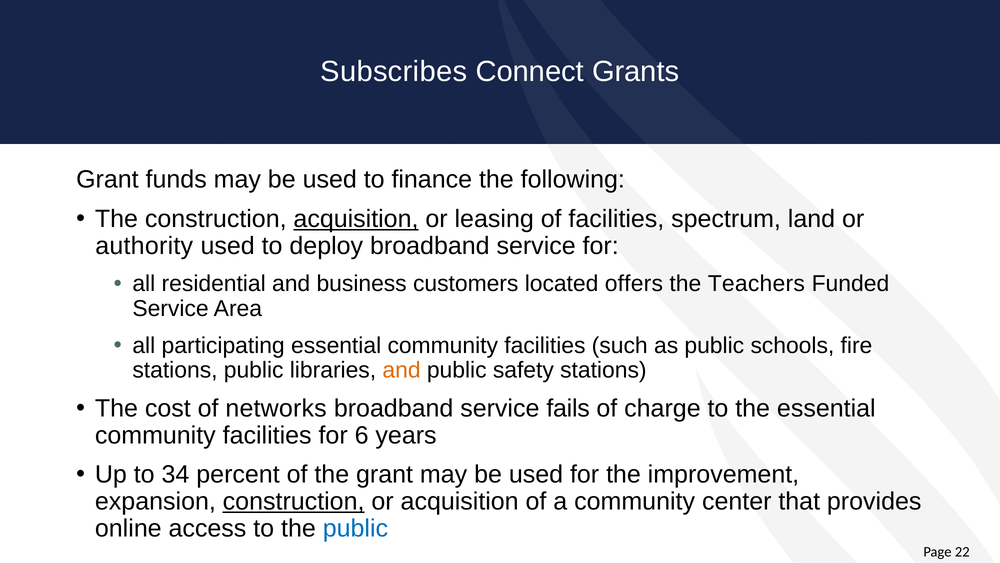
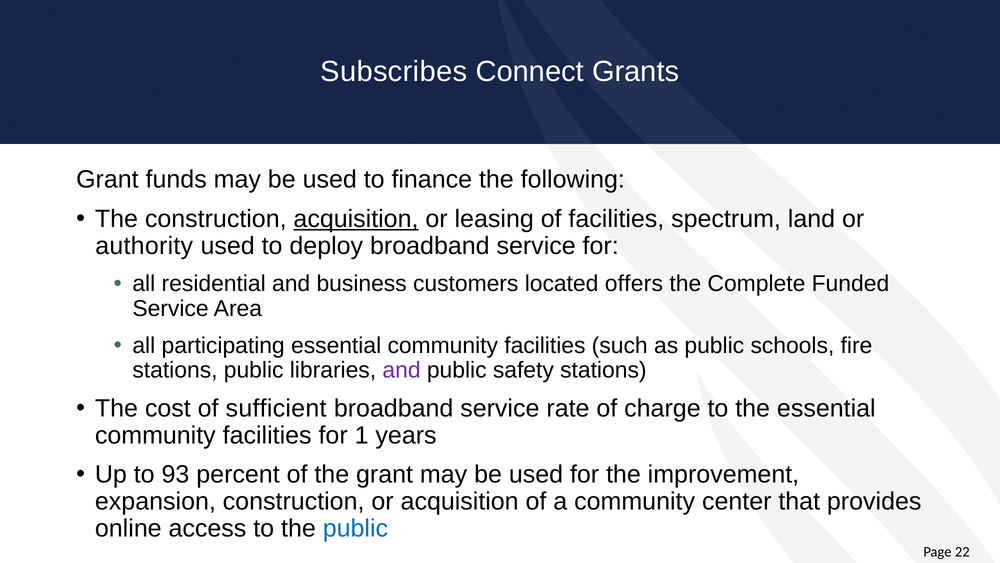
Teachers: Teachers -> Complete
and at (402, 370) colour: orange -> purple
networks: networks -> sufficient
fails: fails -> rate
6: 6 -> 1
34: 34 -> 93
construction at (294, 501) underline: present -> none
